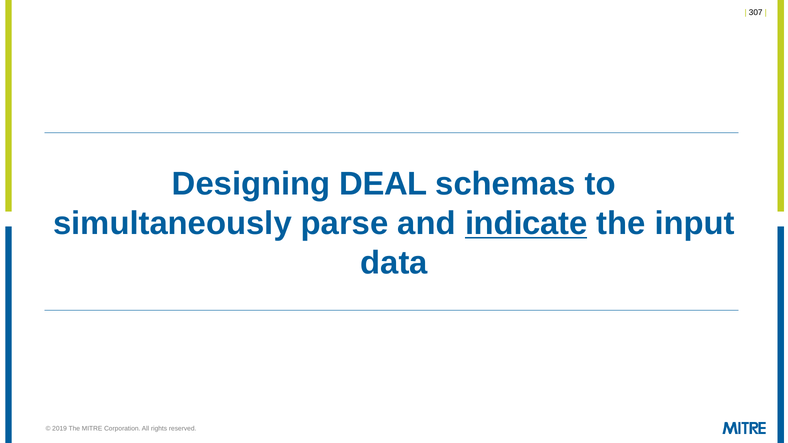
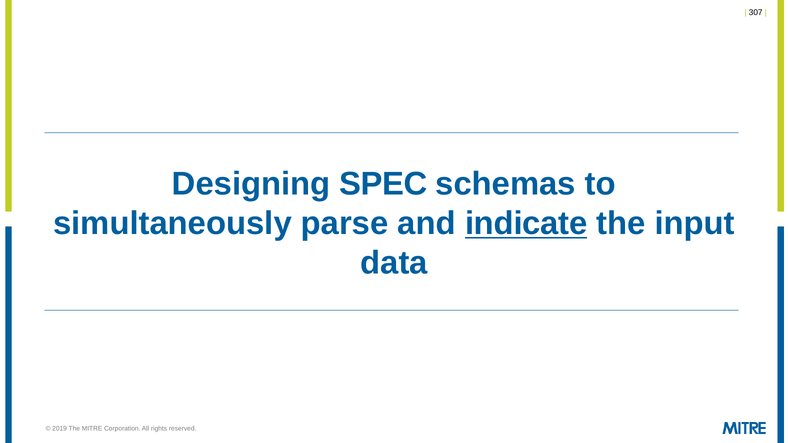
DEAL: DEAL -> SPEC
